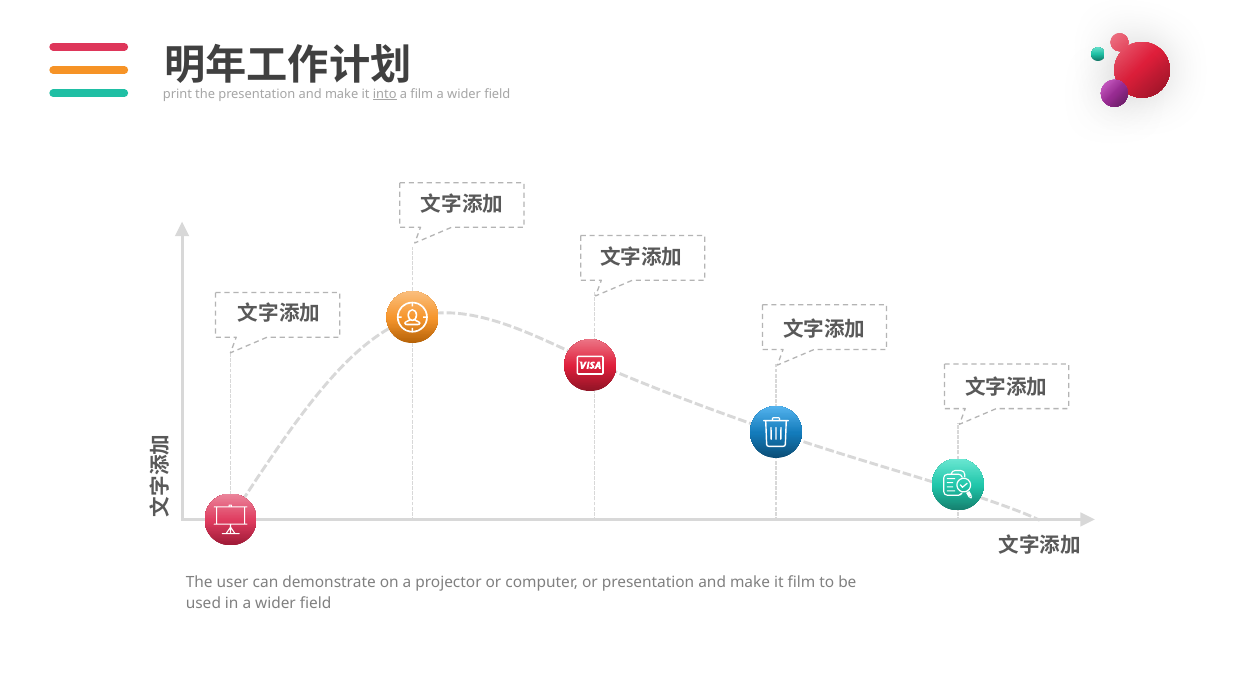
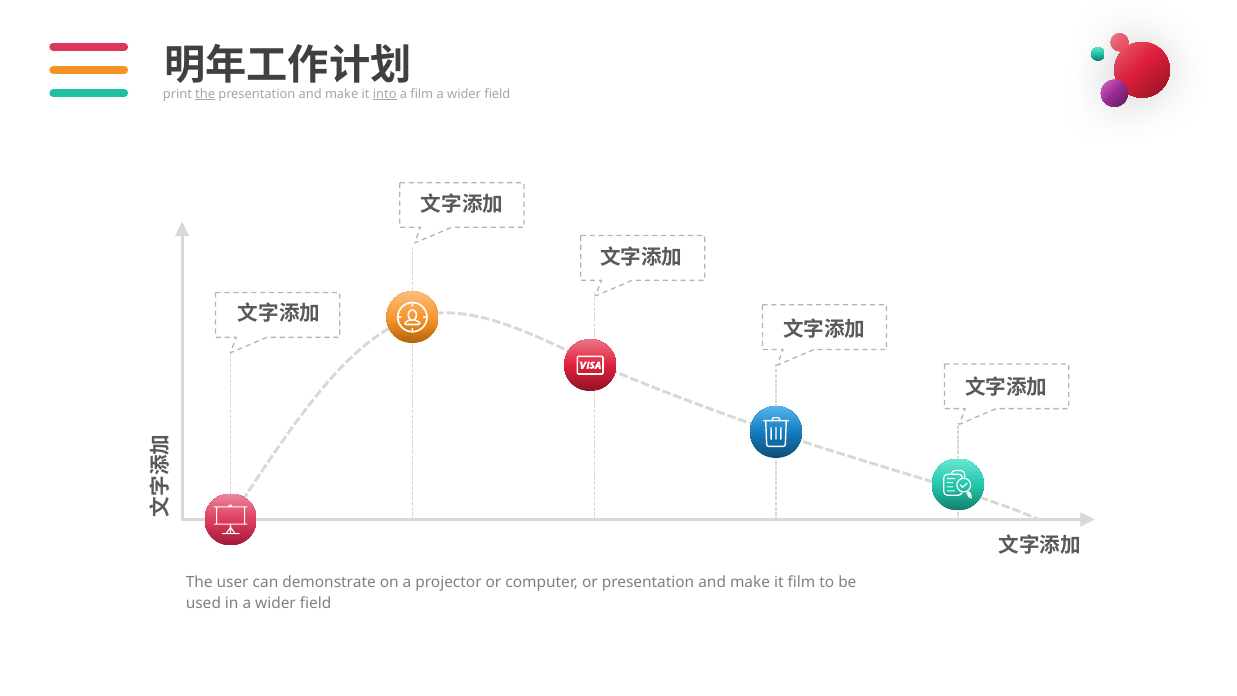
the at (205, 94) underline: none -> present
